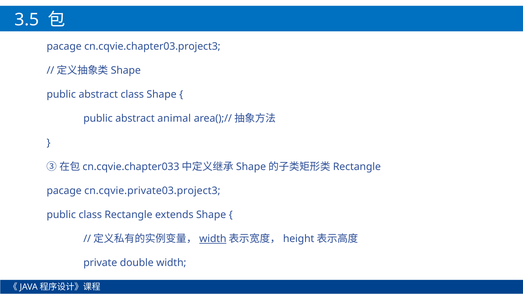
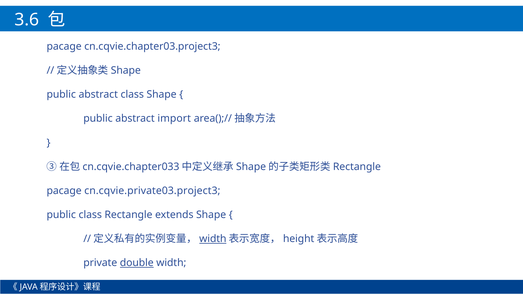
3.5: 3.5 -> 3.6
animal: animal -> import
double underline: none -> present
